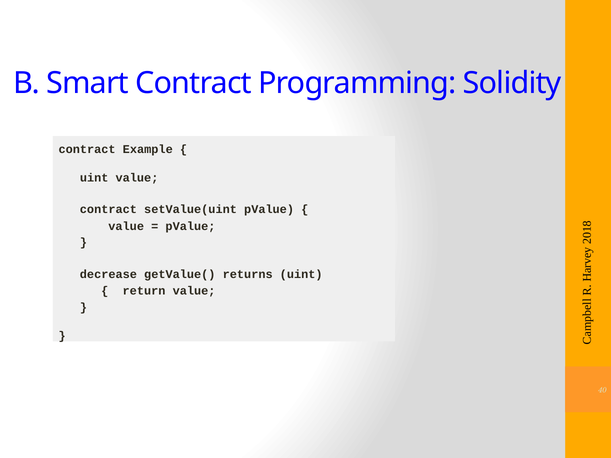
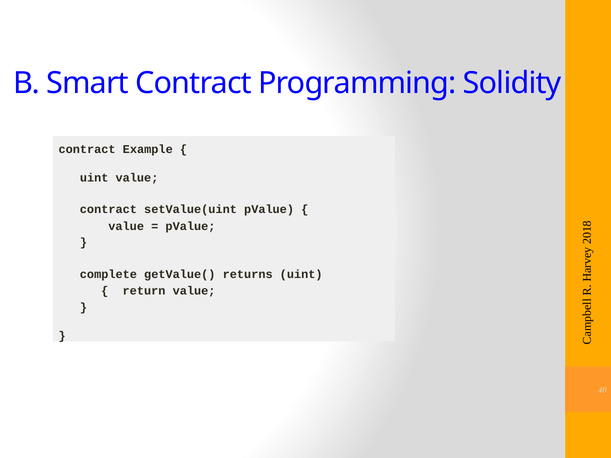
decrease: decrease -> complete
